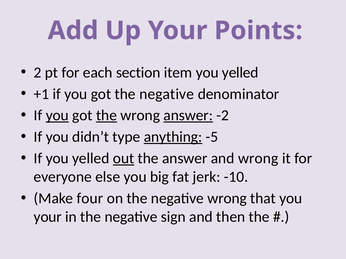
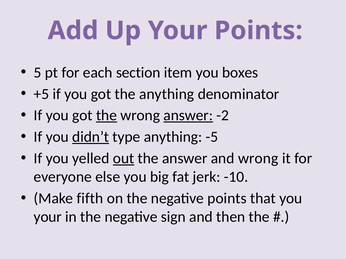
2: 2 -> 5
item you yelled: yelled -> boxes
+1: +1 -> +5
got the negative: negative -> anything
you at (57, 116) underline: present -> none
didn’t underline: none -> present
anything at (173, 137) underline: present -> none
four: four -> fifth
negative wrong: wrong -> points
